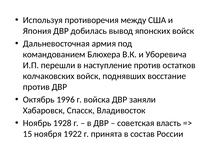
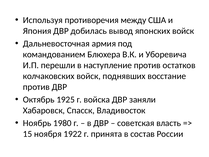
1996: 1996 -> 1925
1928: 1928 -> 1980
